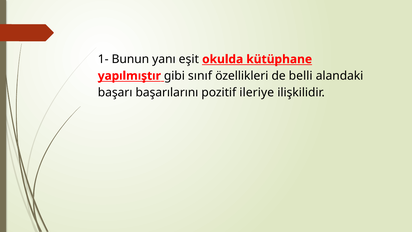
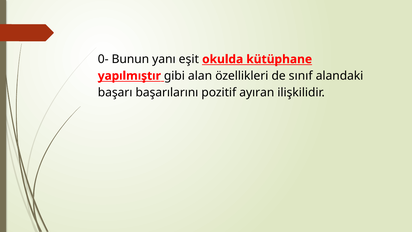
1-: 1- -> 0-
sınıf: sınıf -> alan
belli: belli -> sınıf
ileriye: ileriye -> ayıran
